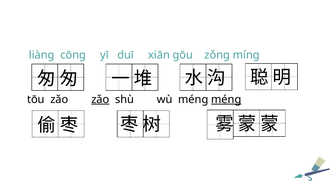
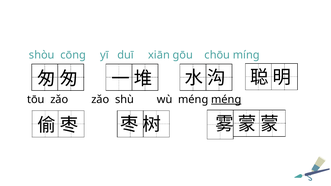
liàng: liàng -> shòu
zǒng: zǒng -> chōu
zǎo at (100, 100) underline: present -> none
